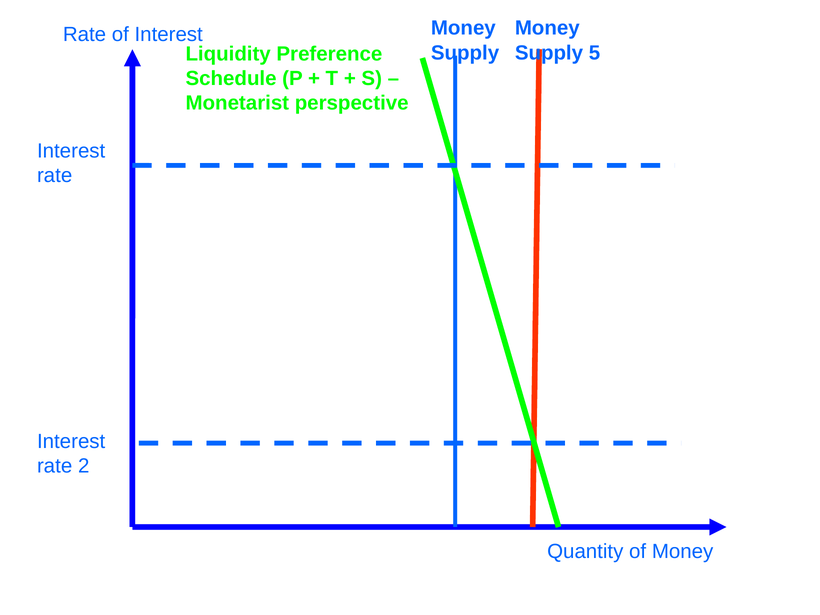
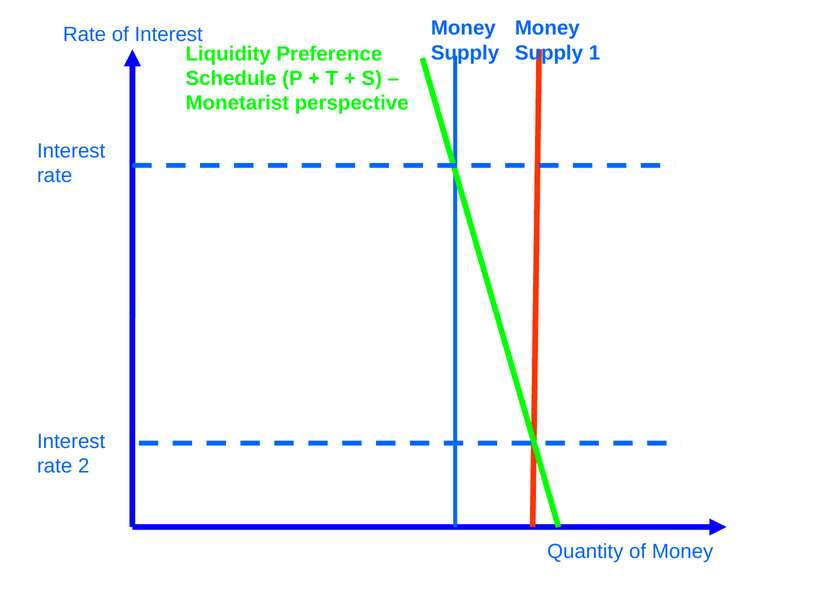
5: 5 -> 1
